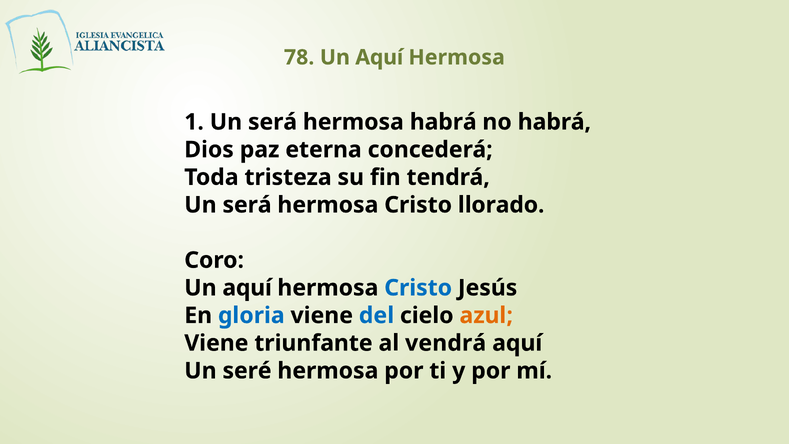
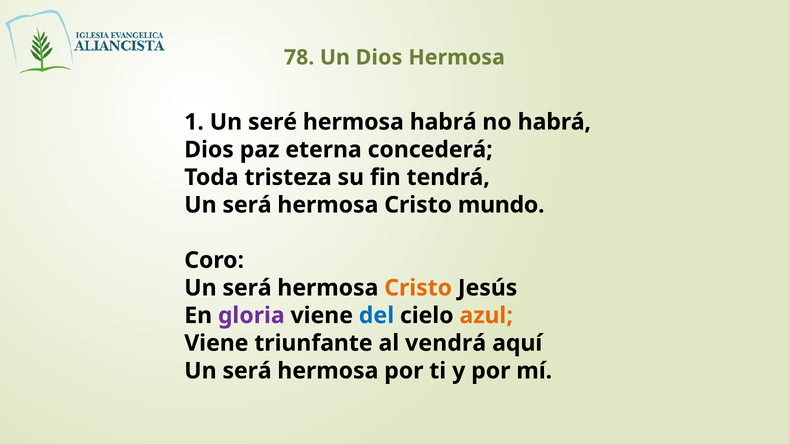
78 Un Aquí: Aquí -> Dios
1 Un será: será -> seré
llorado: llorado -> mundo
aquí at (247, 288): aquí -> será
Cristo at (418, 288) colour: blue -> orange
gloria colour: blue -> purple
seré at (247, 371): seré -> será
